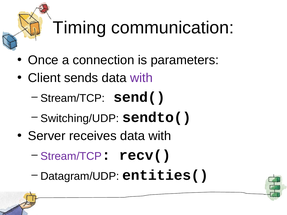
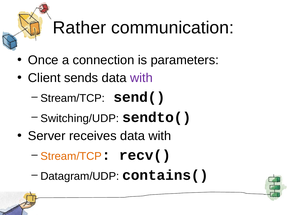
Timing: Timing -> Rather
Stream/TCP at (71, 156) colour: purple -> orange
entities(: entities( -> contains(
